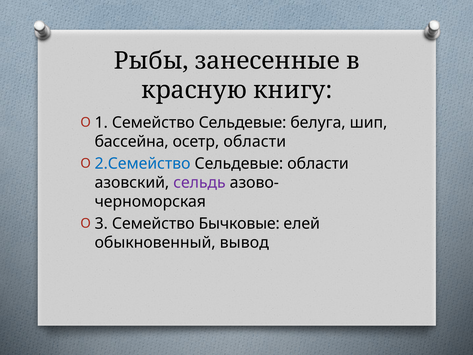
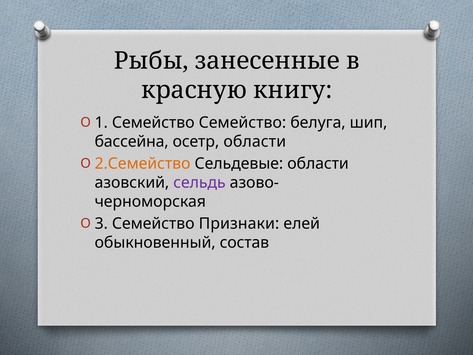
Семейство Сельдевые: Сельдевые -> Семейство
2.Семейство colour: blue -> orange
Бычковые: Бычковые -> Признаки
вывод: вывод -> состав
